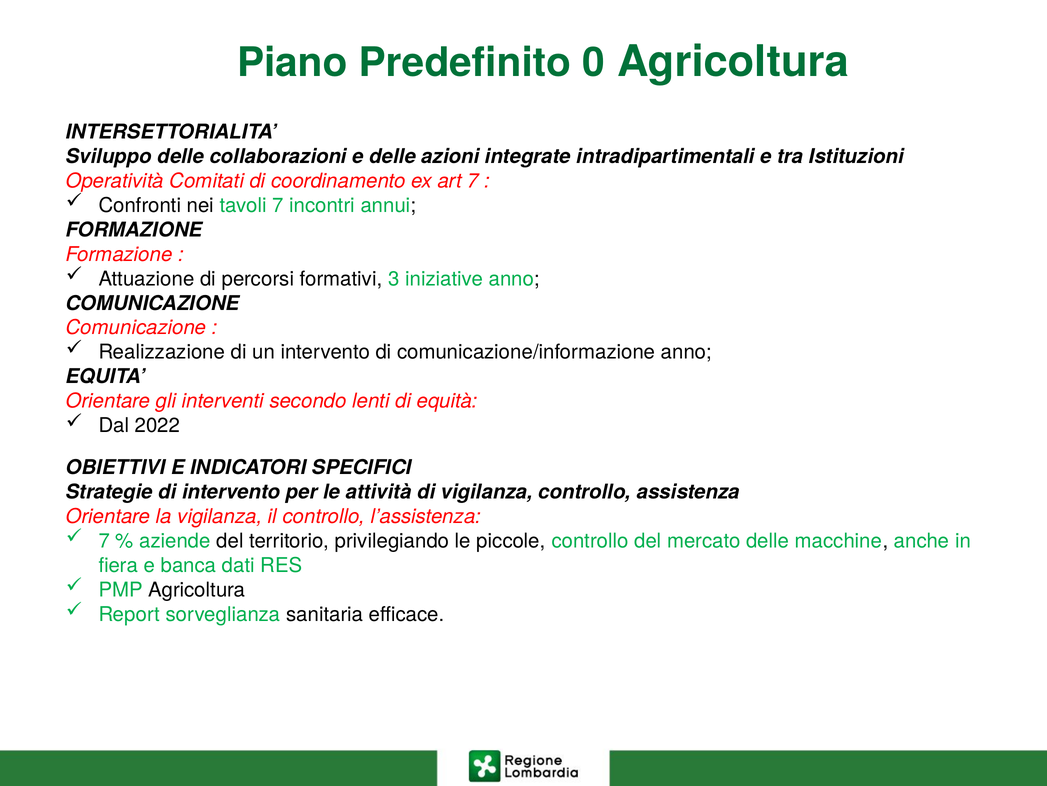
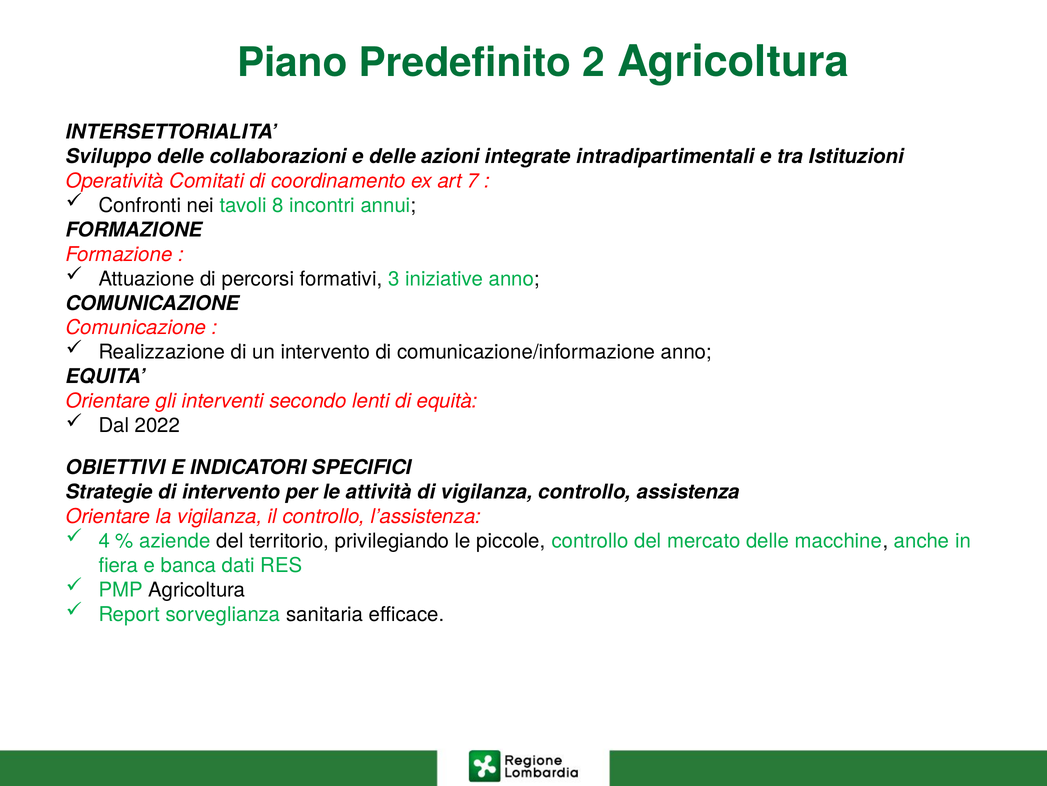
0: 0 -> 2
tavoli 7: 7 -> 8
7 at (104, 540): 7 -> 4
